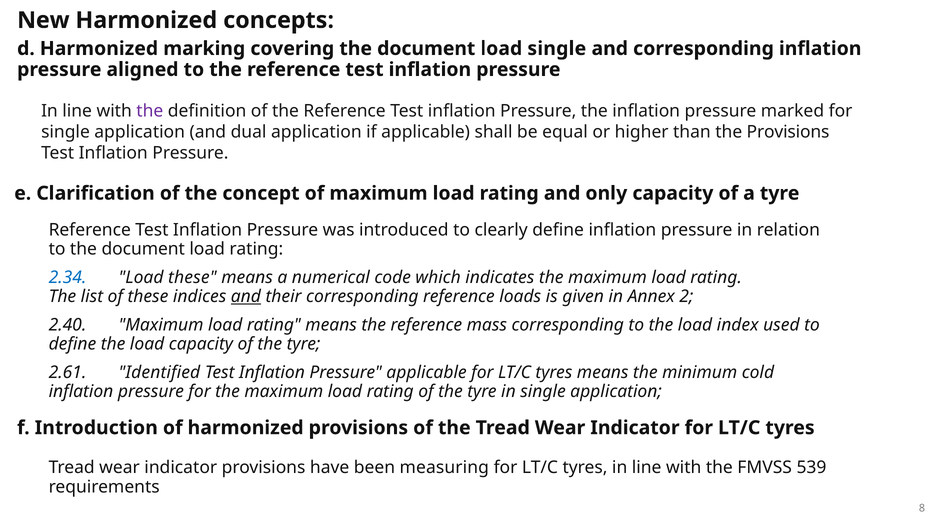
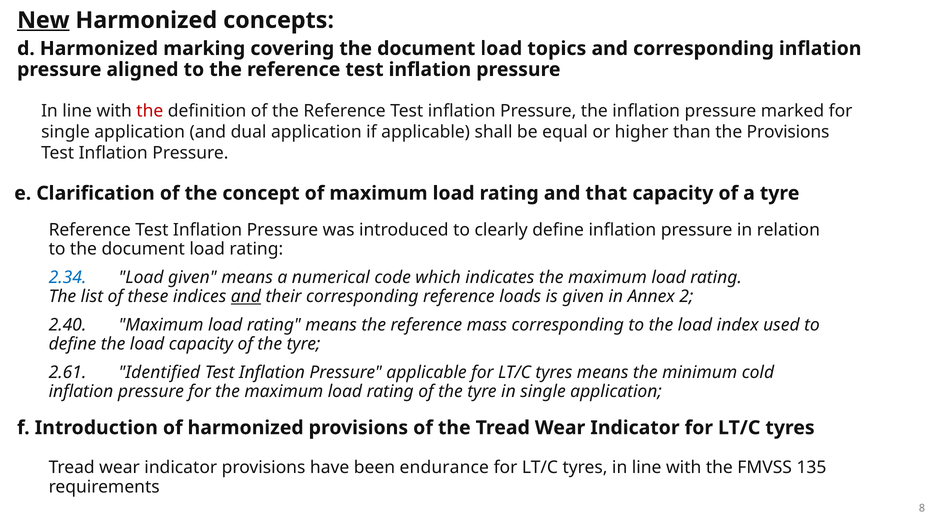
New underline: none -> present
load single: single -> topics
the at (150, 111) colour: purple -> red
only: only -> that
Load these: these -> given
measuring: measuring -> endurance
539: 539 -> 135
